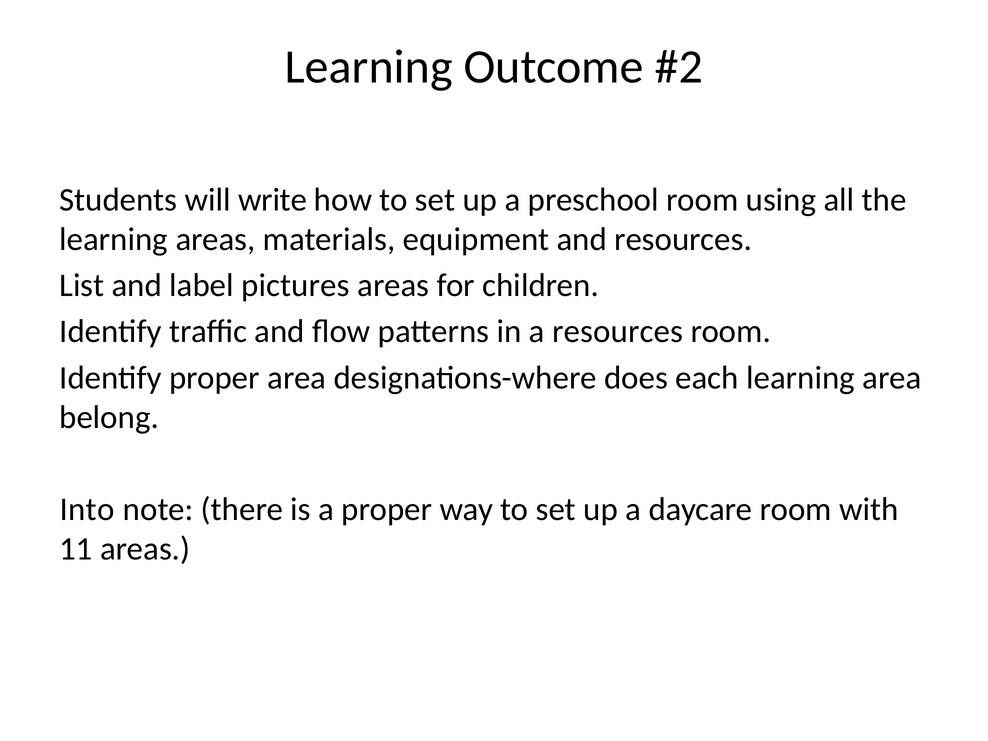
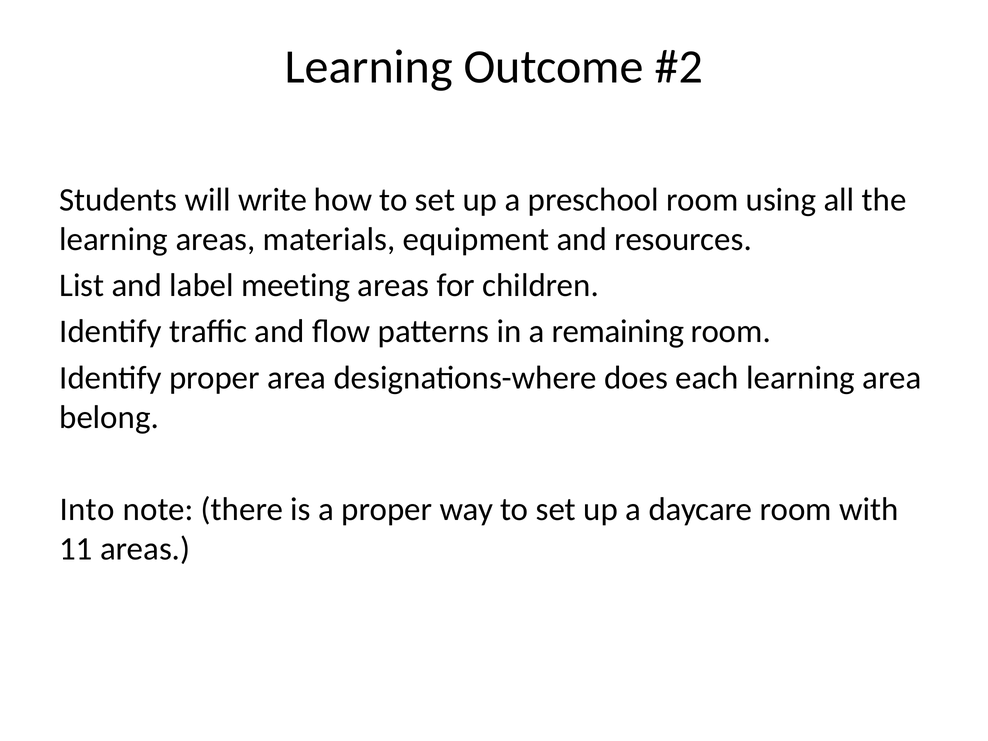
pictures: pictures -> meeting
a resources: resources -> remaining
